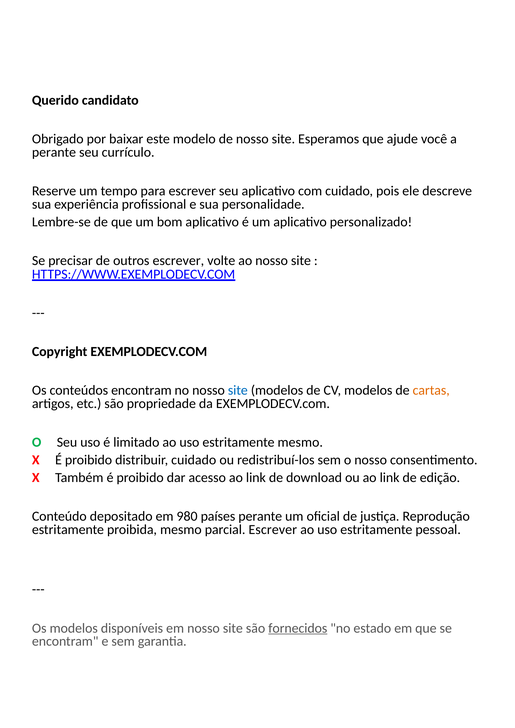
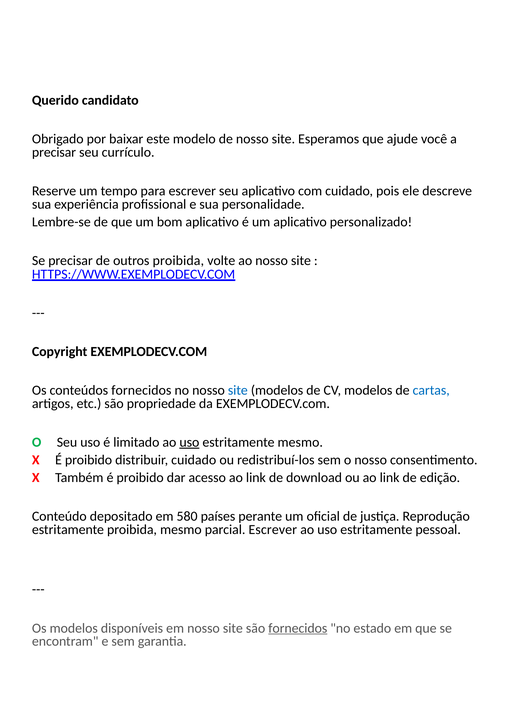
perante at (54, 152): perante -> precisar
outros escrever: escrever -> proibida
conteúdos encontram: encontram -> fornecidos
cartas colour: orange -> blue
uso at (189, 442) underline: none -> present
980: 980 -> 580
